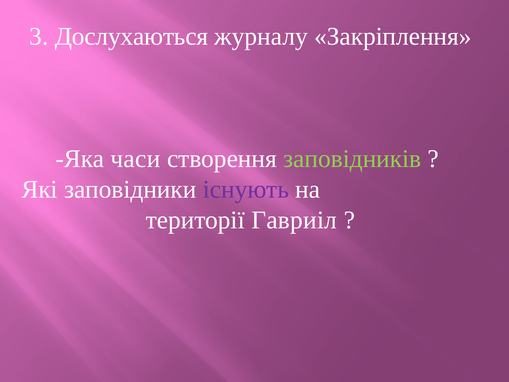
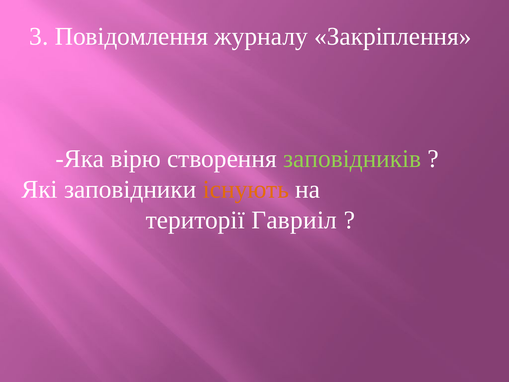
Дослухаються: Дослухаються -> Повідомлення
часи: часи -> вірю
iснують colour: purple -> orange
